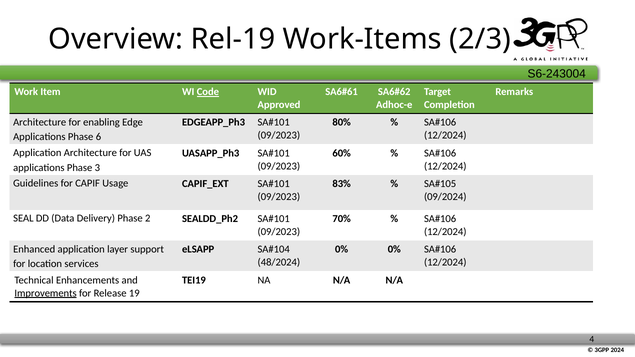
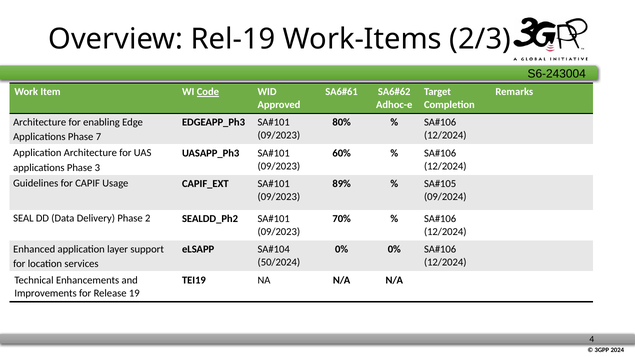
6: 6 -> 7
83%: 83% -> 89%
48/2024: 48/2024 -> 50/2024
Improvements underline: present -> none
